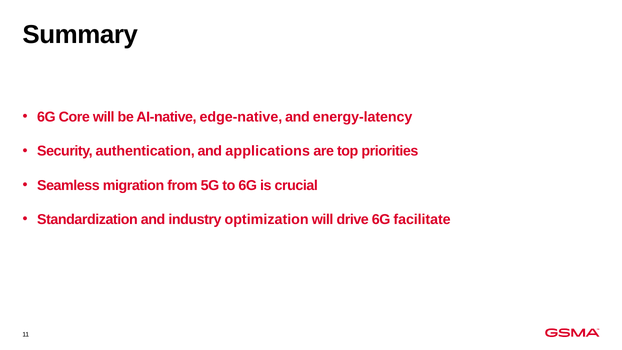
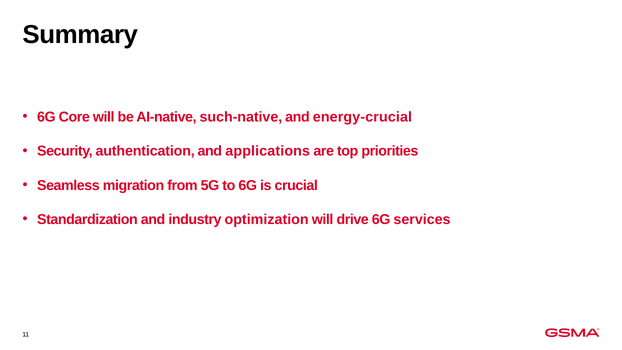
edge-native: edge-native -> such-native
energy-latency: energy-latency -> energy-crucial
facilitate: facilitate -> services
